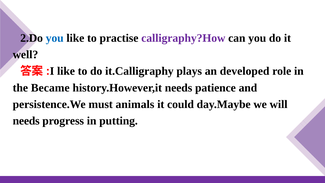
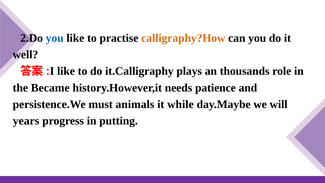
calligraphy?How colour: purple -> orange
developed: developed -> thousands
could: could -> while
needs at (26, 121): needs -> years
